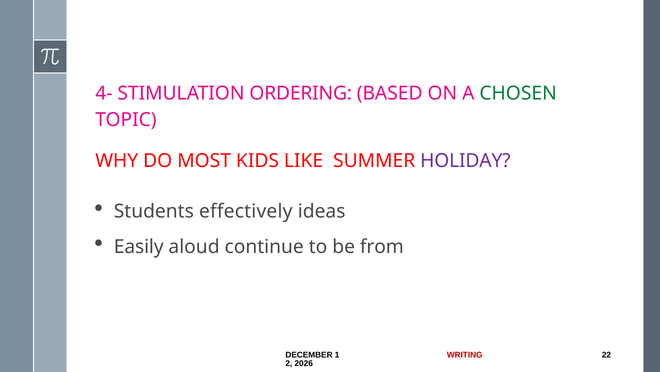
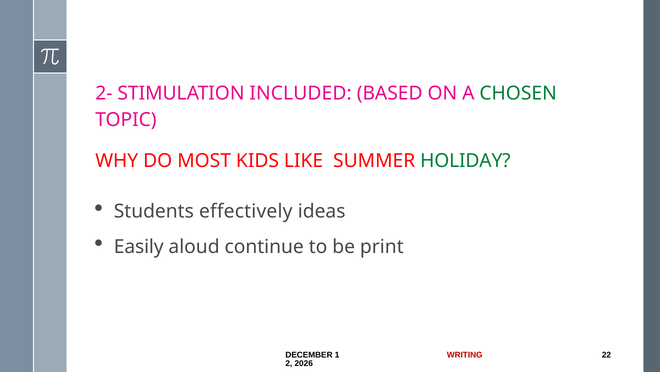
4-: 4- -> 2-
ORDERING: ORDERING -> INCLUDED
HOLIDAY colour: purple -> green
from: from -> print
